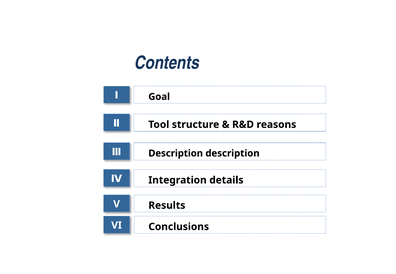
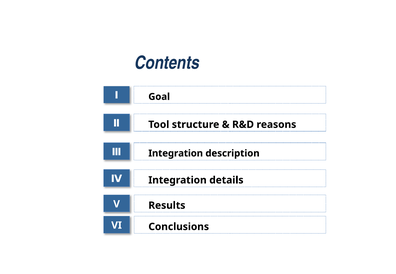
Description at (176, 153): Description -> Integration
